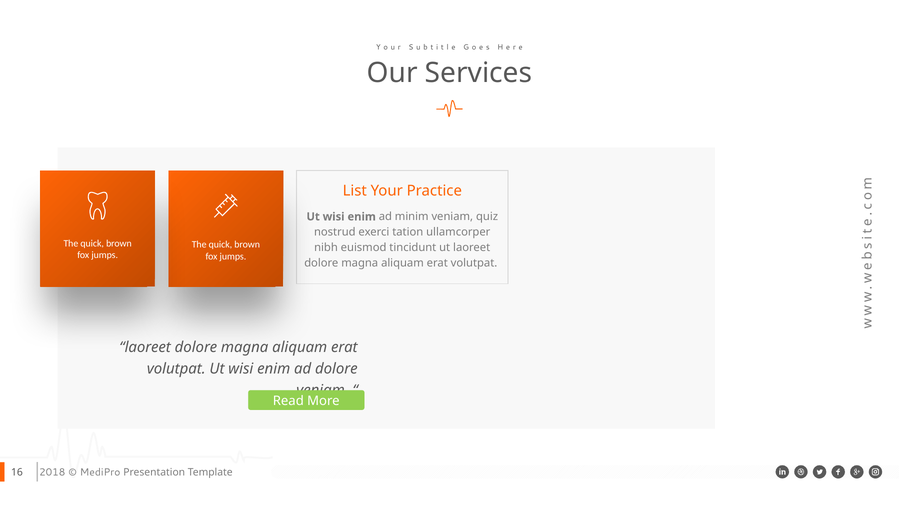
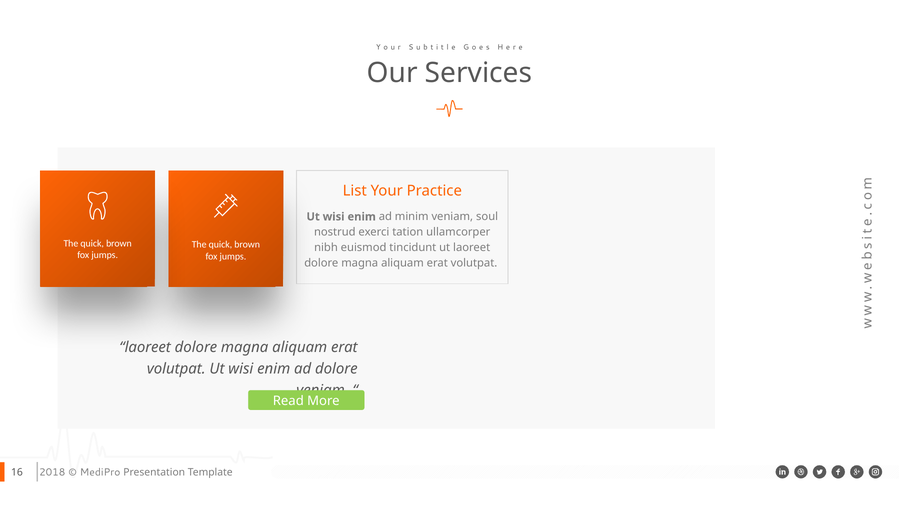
quiz: quiz -> soul
